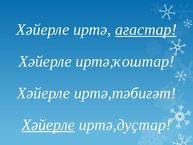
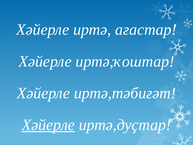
ағастар underline: present -> none
